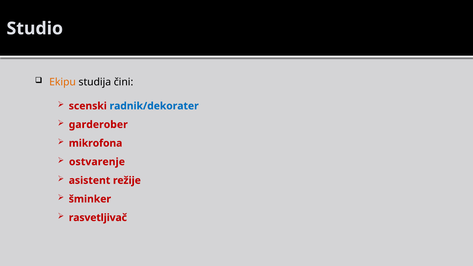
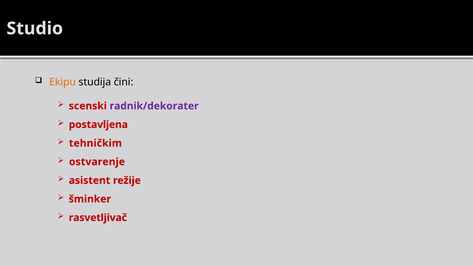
radnik/dekorater colour: blue -> purple
garderober: garderober -> postavljena
mikrofona: mikrofona -> tehničkim
